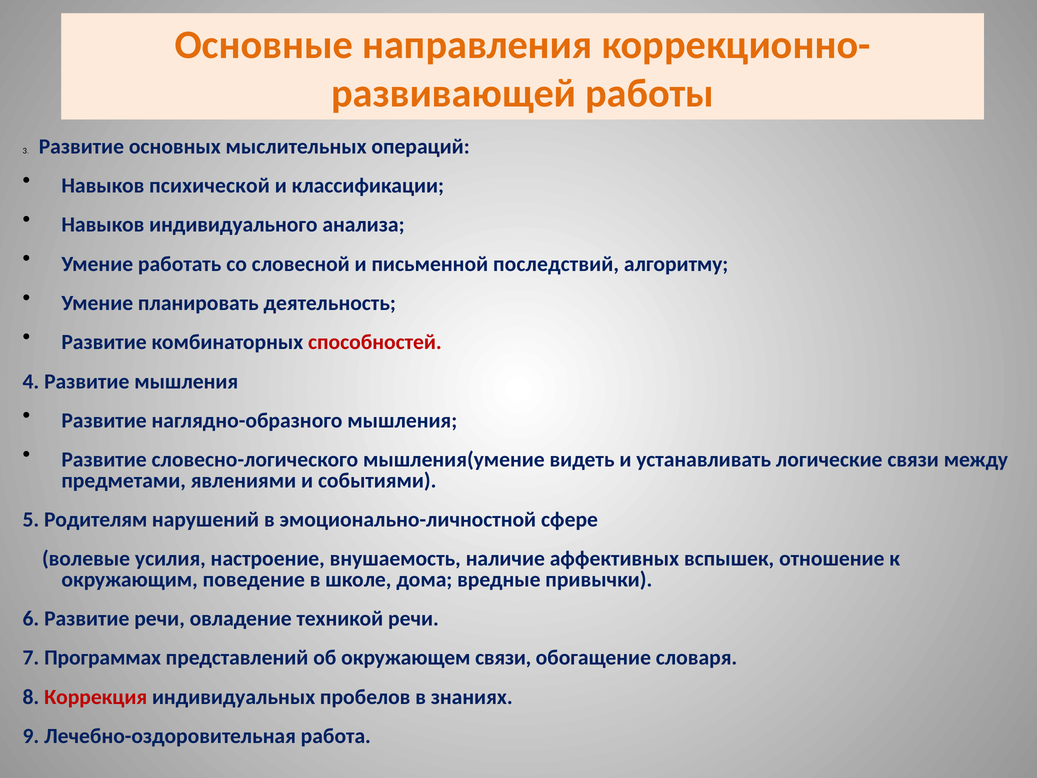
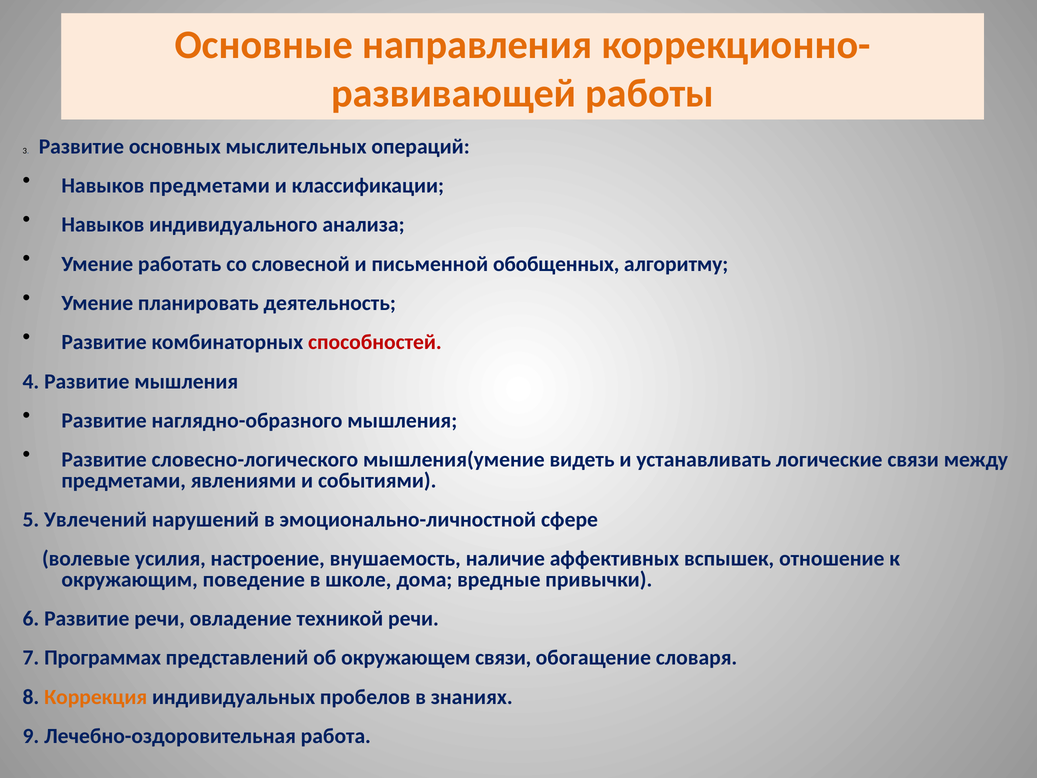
Навыков психической: психической -> предметами
последствий: последствий -> обобщенных
Родителям: Родителям -> Увлечений
Коррекция colour: red -> orange
